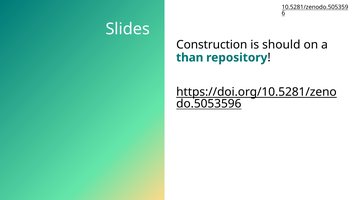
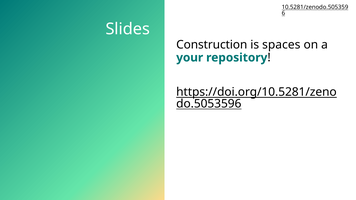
should: should -> spaces
than: than -> your
